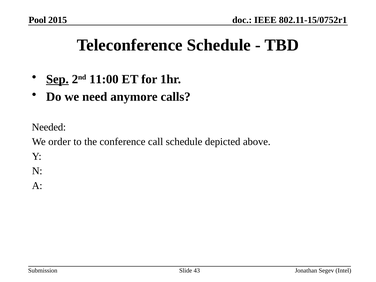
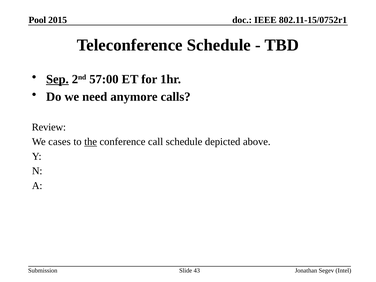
11:00: 11:00 -> 57:00
Needed: Needed -> Review
order: order -> cases
the underline: none -> present
